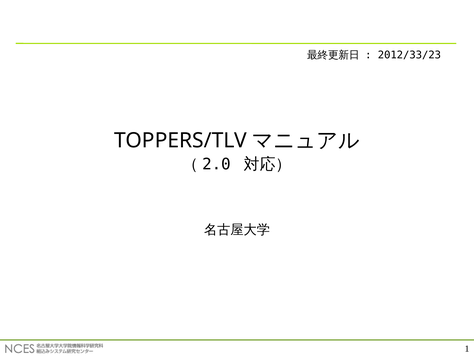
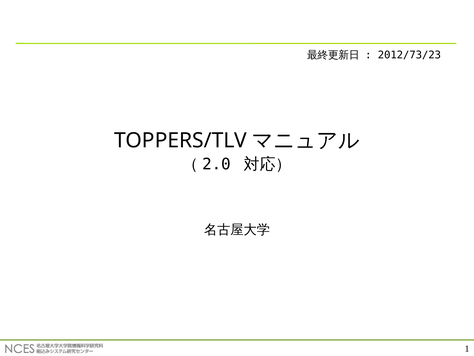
2012/33/23: 2012/33/23 -> 2012/73/23
